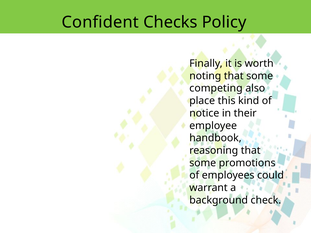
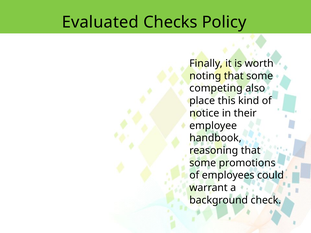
Confident: Confident -> Evaluated
